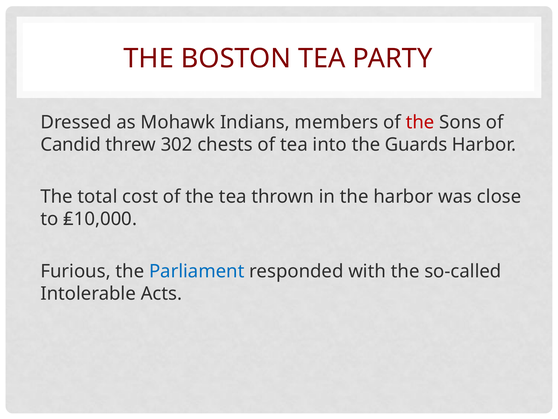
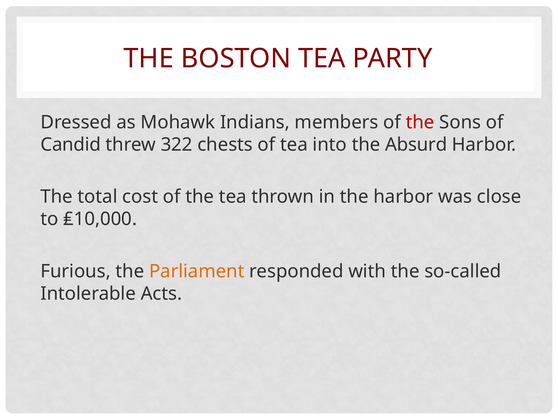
302: 302 -> 322
Guards: Guards -> Absurd
Parliament colour: blue -> orange
